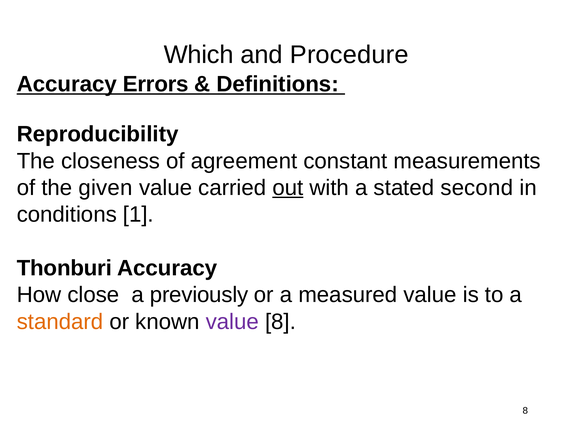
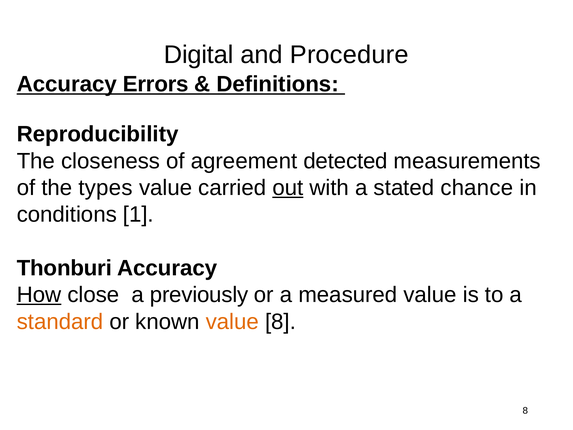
Which: Which -> Digital
constant: constant -> detected
given: given -> types
second: second -> chance
How underline: none -> present
value at (232, 321) colour: purple -> orange
